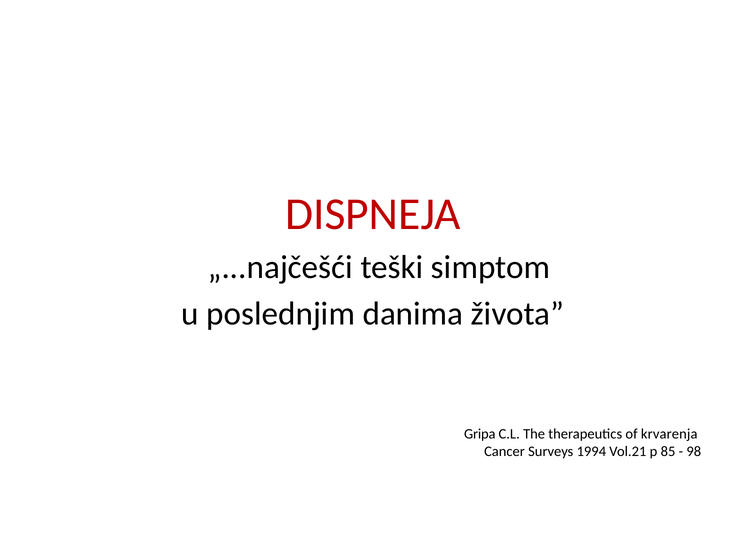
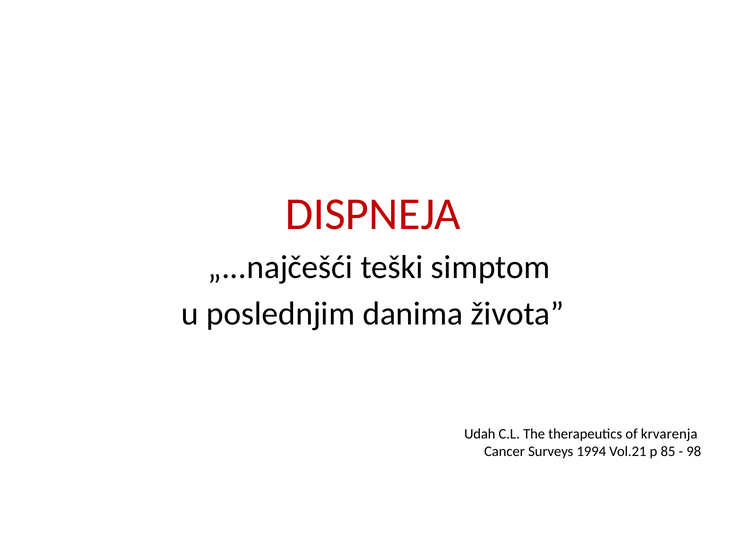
Gripa: Gripa -> Udah
